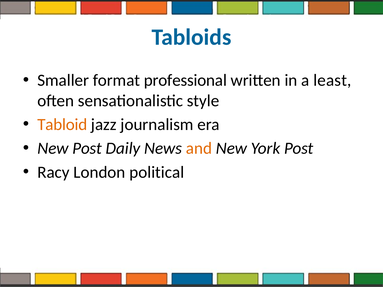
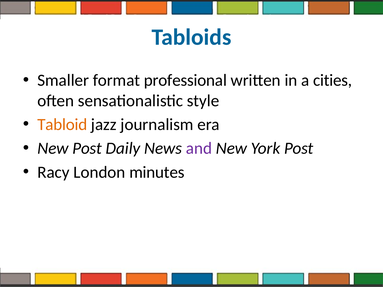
least: least -> cities
and colour: orange -> purple
political: political -> minutes
